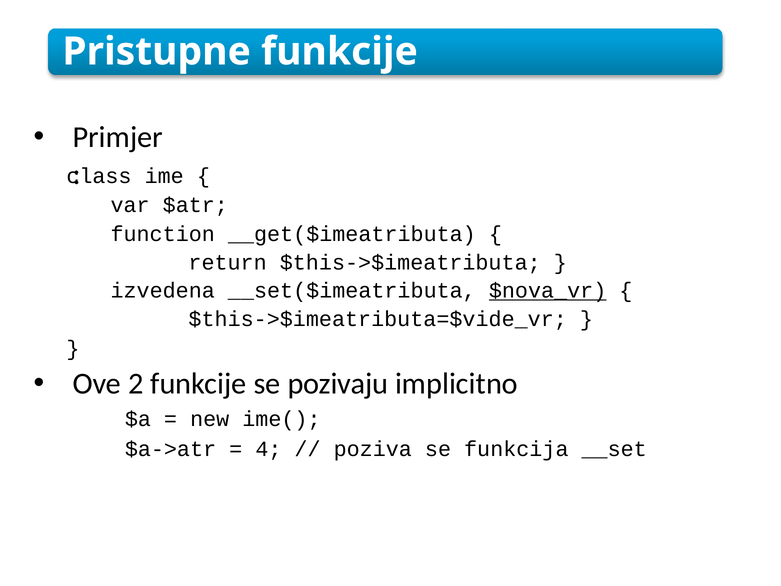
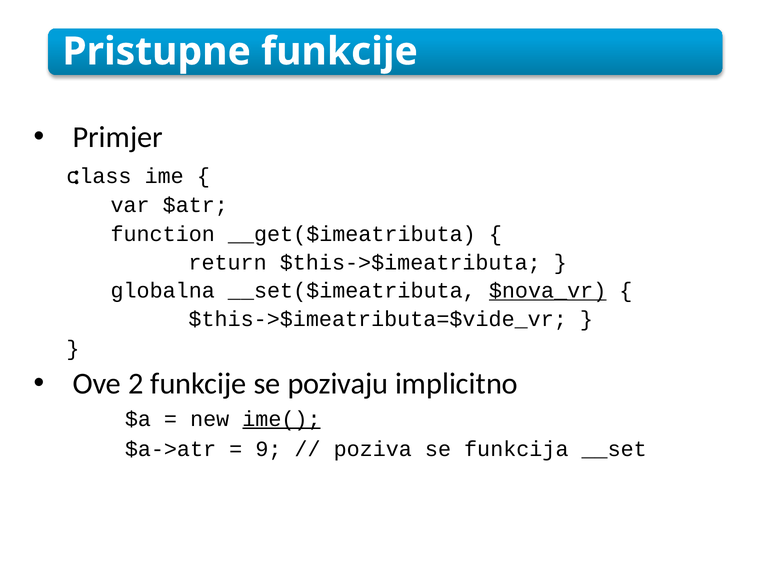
izvedena: izvedena -> globalna
ime( underline: none -> present
4: 4 -> 9
